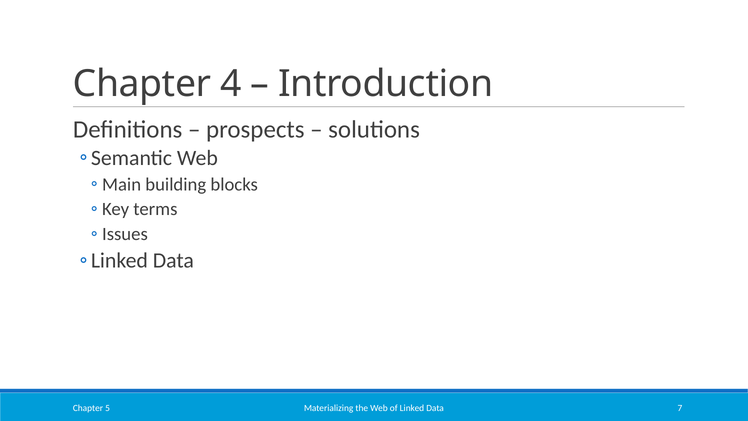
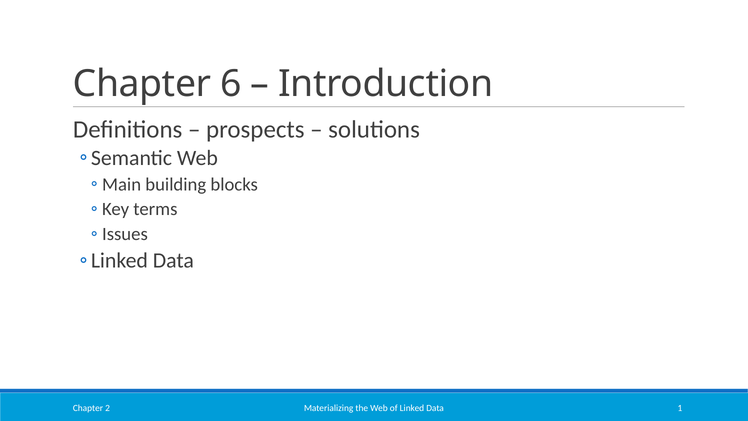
4: 4 -> 6
7: 7 -> 1
5: 5 -> 2
